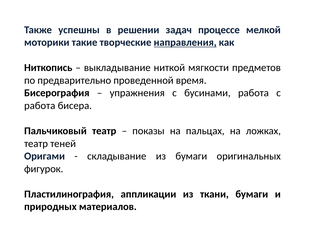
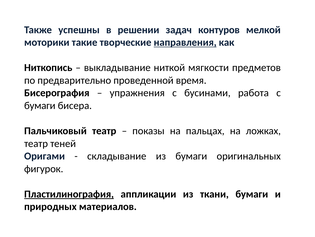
процессе: процессе -> контуров
работа at (40, 105): работа -> бумаги
Пластилинография underline: none -> present
